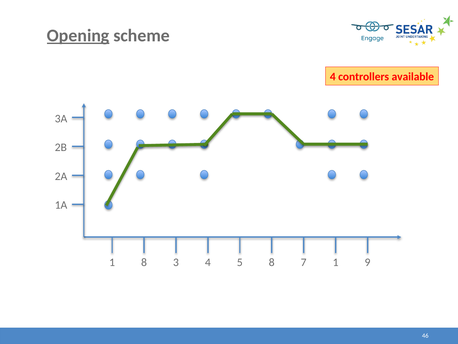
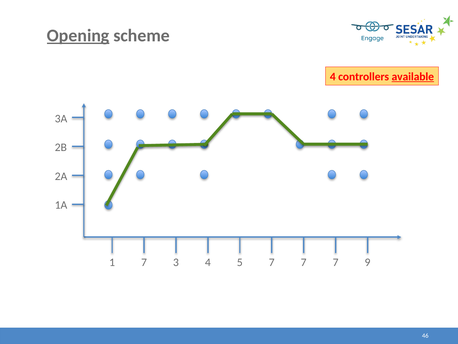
available underline: none -> present
1 8: 8 -> 7
5 8: 8 -> 7
1 at (336, 262): 1 -> 7
